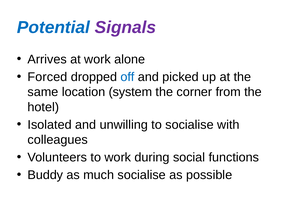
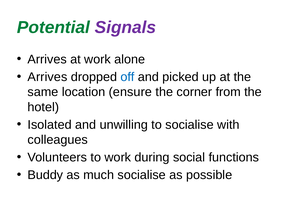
Potential colour: blue -> green
Forced at (47, 77): Forced -> Arrives
system: system -> ensure
